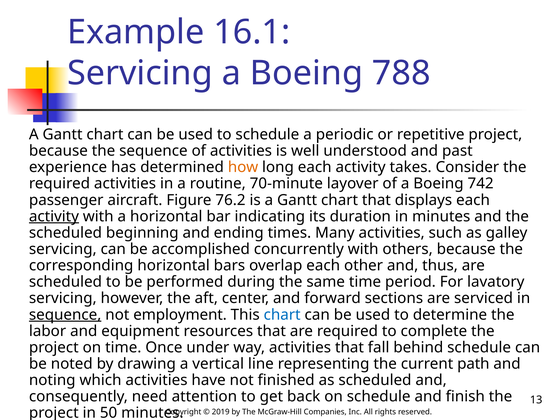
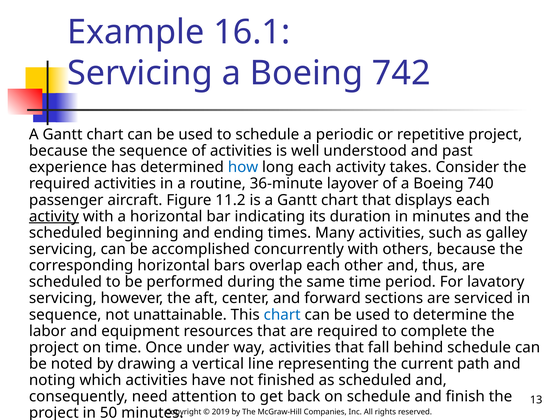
788: 788 -> 742
how colour: orange -> blue
70-minute: 70-minute -> 36-minute
742: 742 -> 740
76.2: 76.2 -> 11.2
sequence at (65, 315) underline: present -> none
employment: employment -> unattainable
